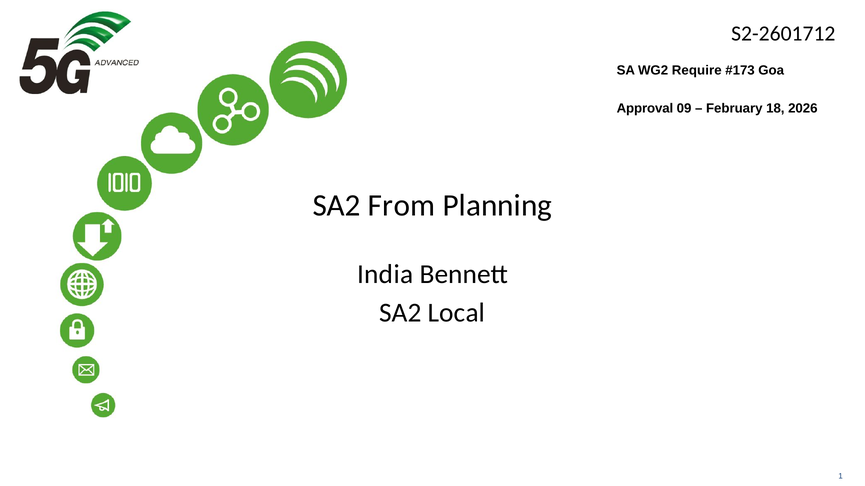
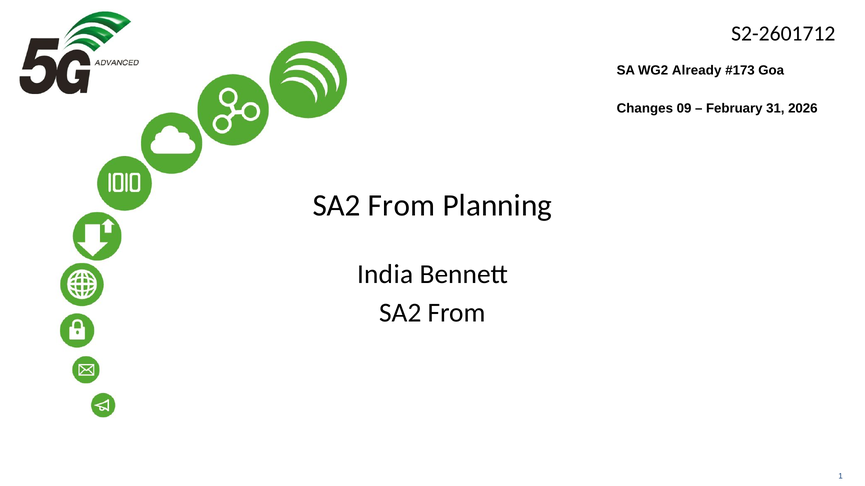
Require: Require -> Already
Approval: Approval -> Changes
18: 18 -> 31
Local at (456, 313): Local -> From
